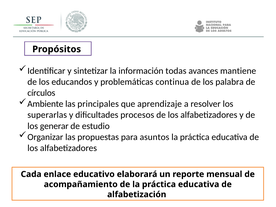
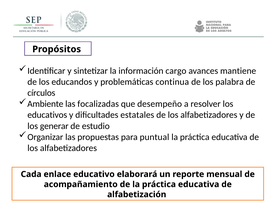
todas: todas -> cargo
principales: principales -> focalizadas
aprendizaje: aprendizaje -> desempeño
superarlas: superarlas -> educativos
procesos: procesos -> estatales
asuntos: asuntos -> puntual
